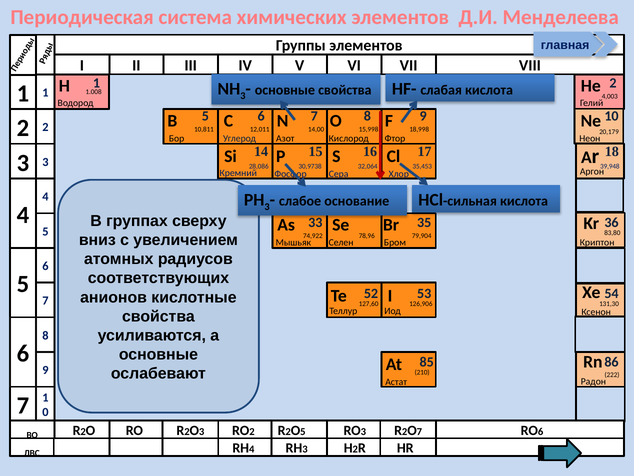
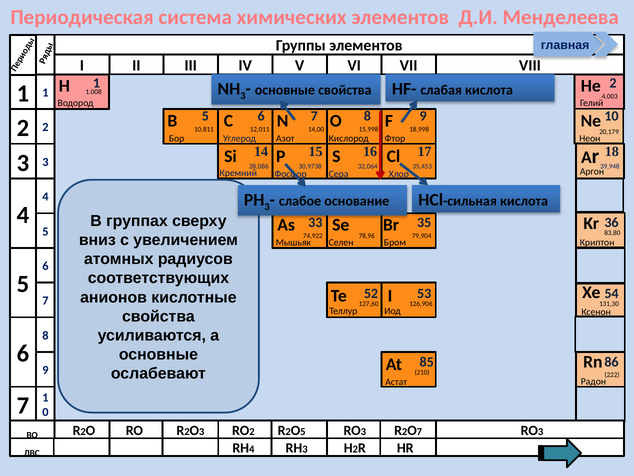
7 RO 6: 6 -> 3
